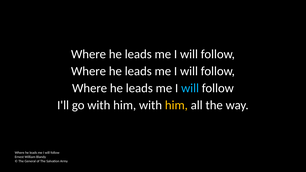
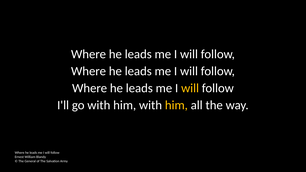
will at (190, 88) colour: light blue -> yellow
